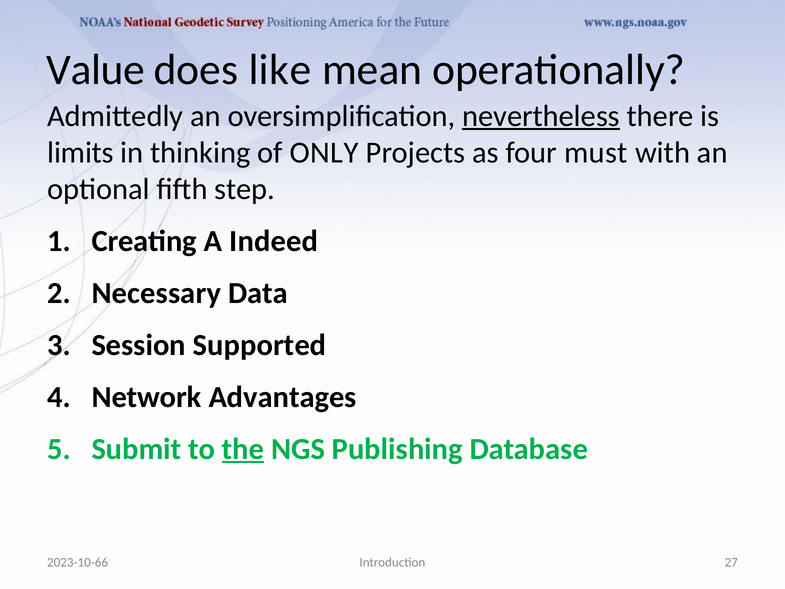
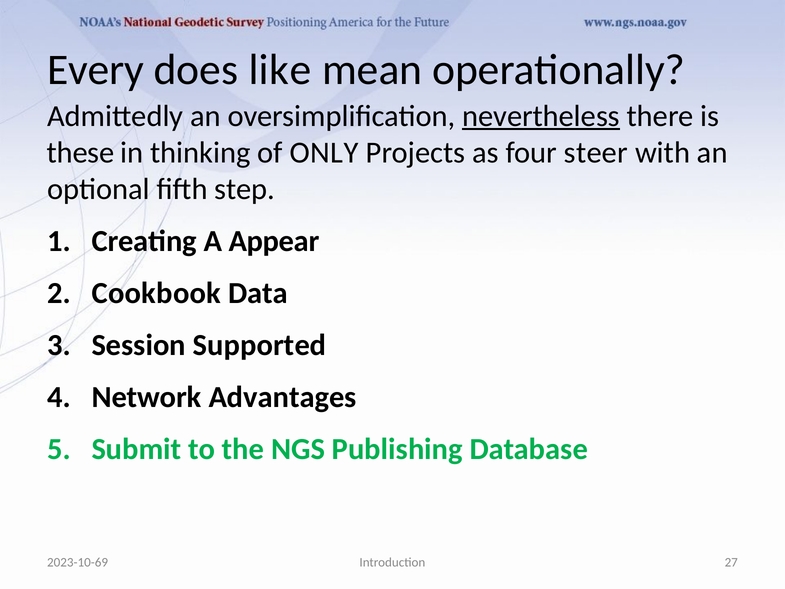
Value: Value -> Every
limits: limits -> these
must: must -> steer
Indeed: Indeed -> Appear
Necessary: Necessary -> Cookbook
the underline: present -> none
2023-10-66: 2023-10-66 -> 2023-10-69
